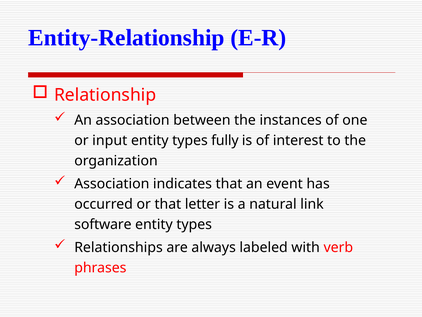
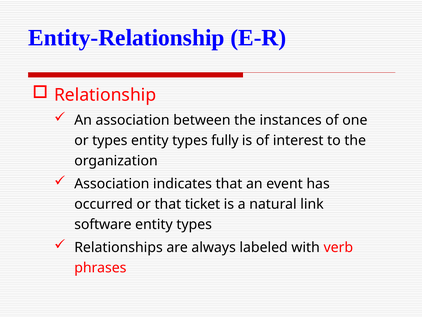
or input: input -> types
letter: letter -> ticket
